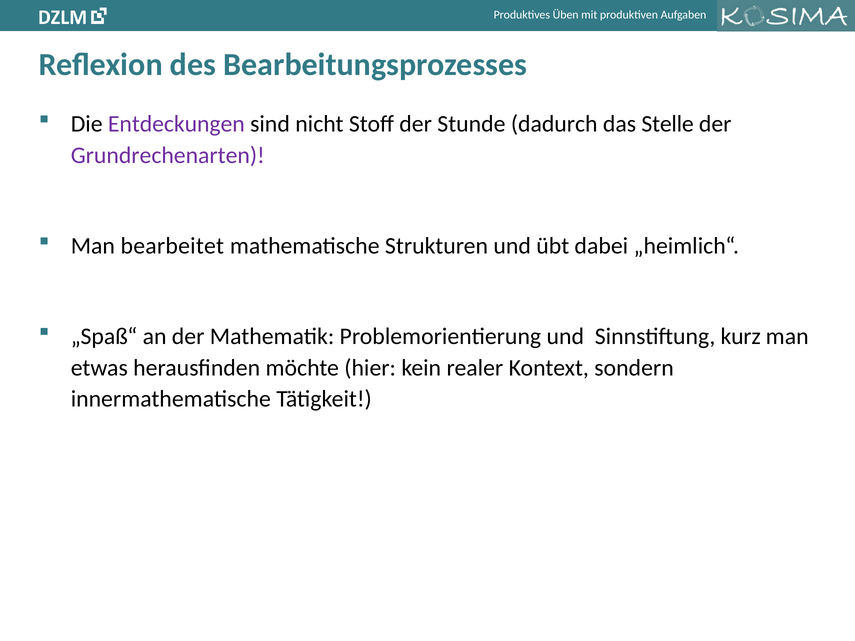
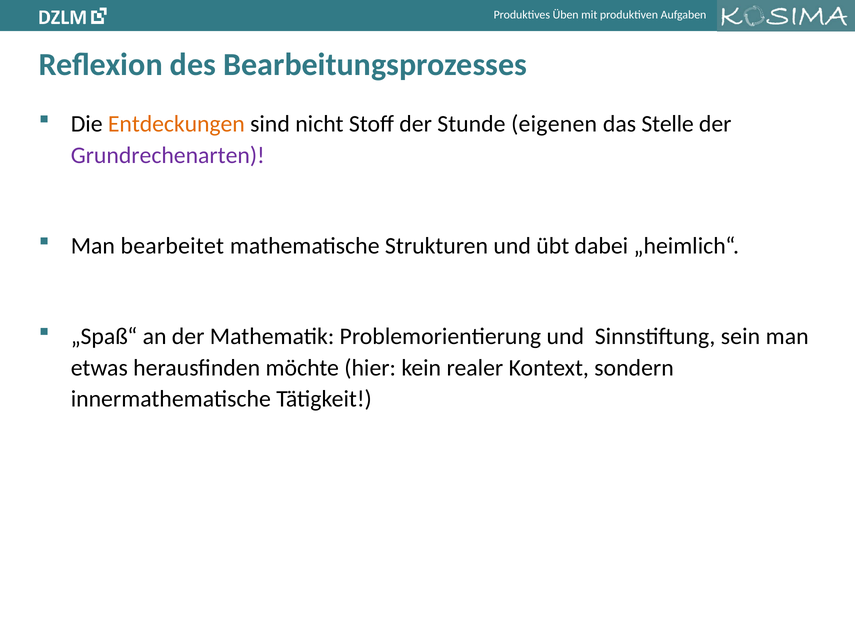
Entdeckungen colour: purple -> orange
dadurch: dadurch -> eigenen
kurz: kurz -> sein
